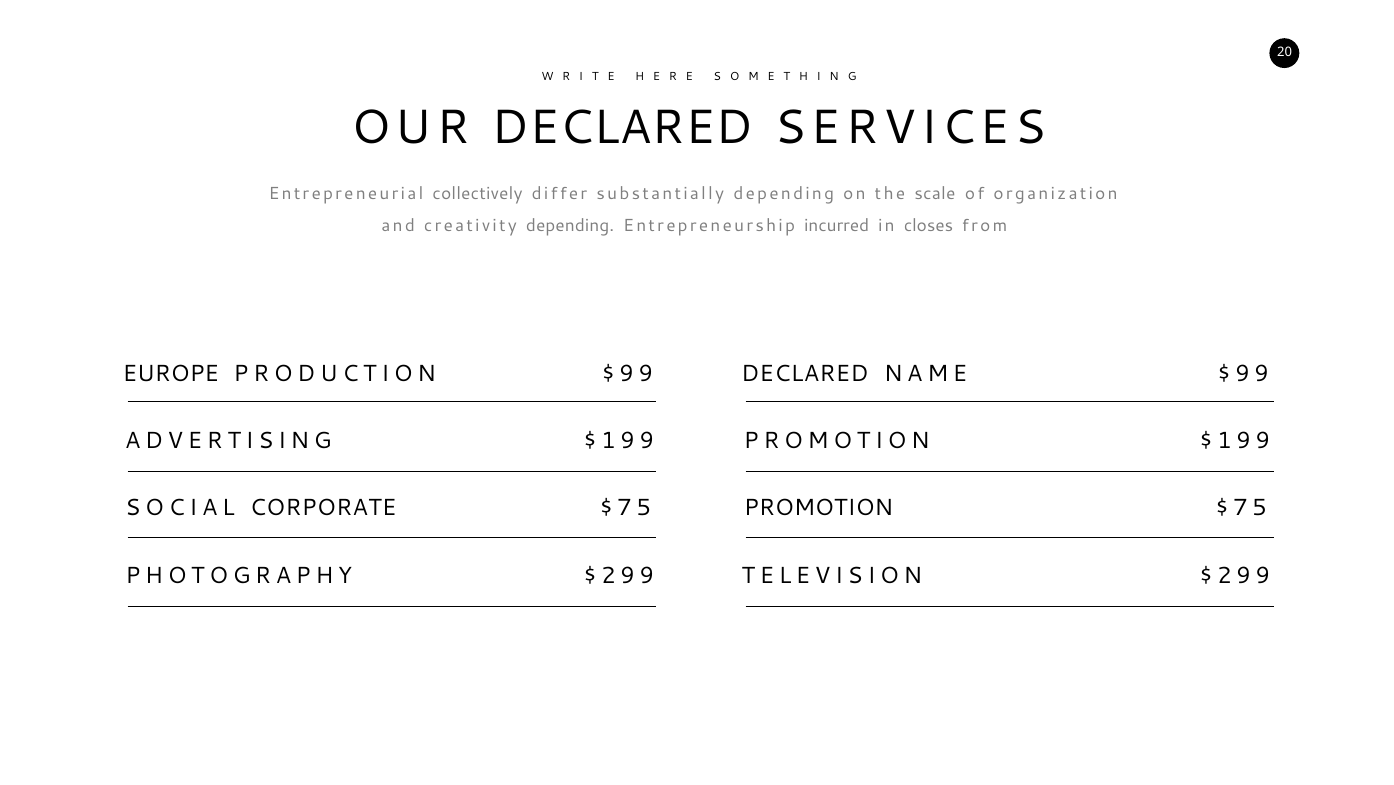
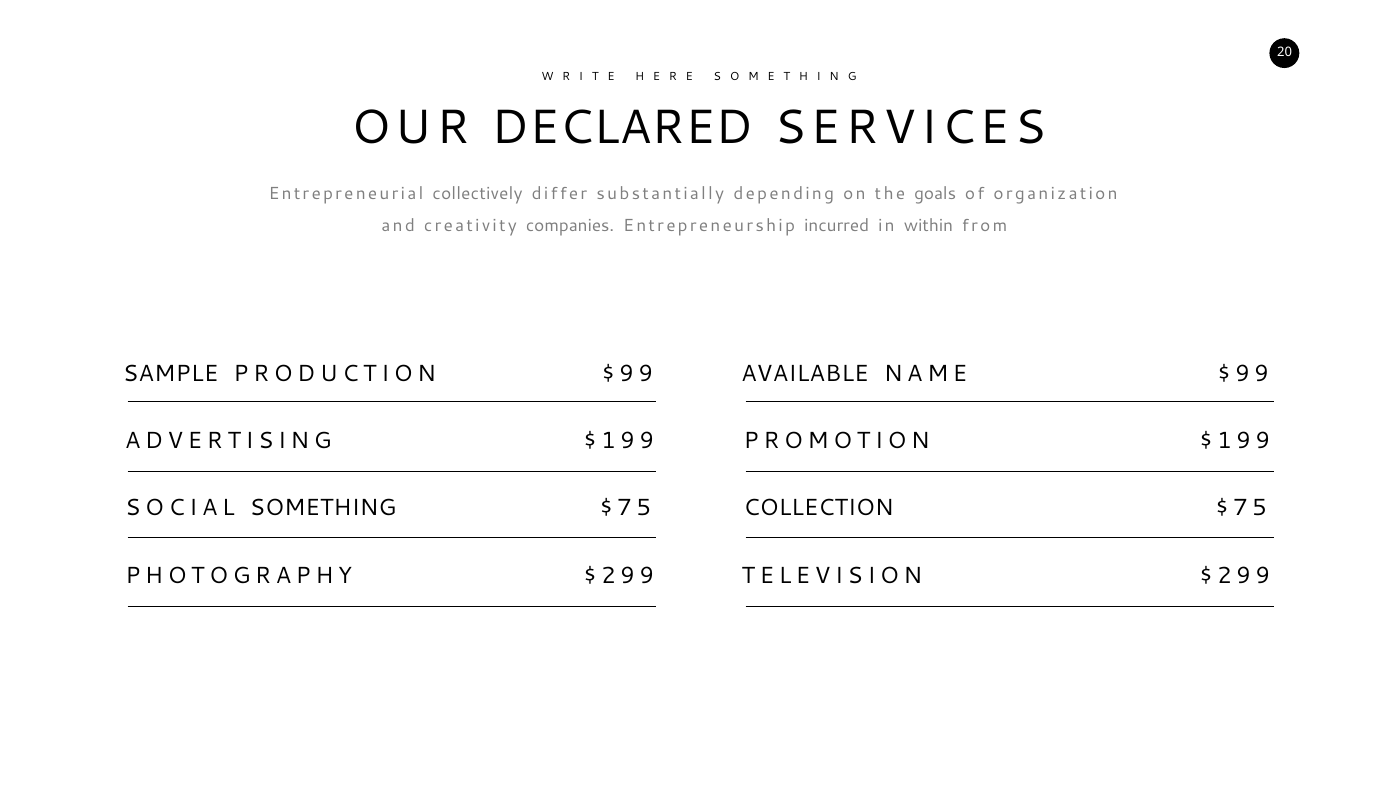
scale: scale -> goals
creativity depending: depending -> companies
closes: closes -> within
EUROPE: EUROPE -> SAMPLE
DECLARED at (805, 374): DECLARED -> AVAILABLE
CORPORATE: CORPORATE -> SOMETHING
PROMOTION at (819, 508): PROMOTION -> COLLECTION
